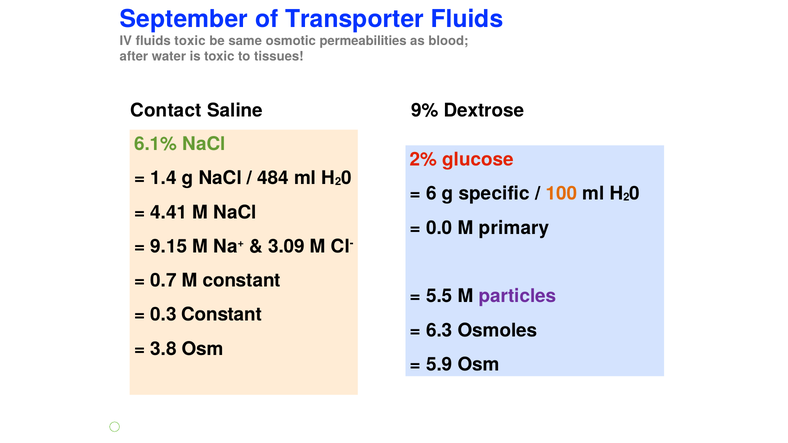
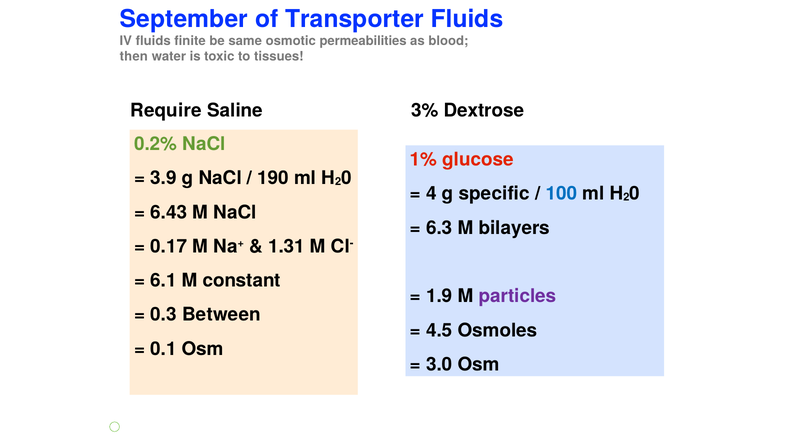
fluids toxic: toxic -> finite
after: after -> then
Contact: Contact -> Require
9%: 9% -> 3%
6.1%: 6.1% -> 0.2%
2%: 2% -> 1%
1.4: 1.4 -> 3.9
484: 484 -> 190
6: 6 -> 4
100 colour: orange -> blue
4.41: 4.41 -> 6.43
0.0: 0.0 -> 6.3
primary: primary -> bilayers
9.15: 9.15 -> 0.17
3.09: 3.09 -> 1.31
0.7: 0.7 -> 6.1
5.5: 5.5 -> 1.9
0.3 Constant: Constant -> Between
6.3: 6.3 -> 4.5
3.8: 3.8 -> 0.1
5.9: 5.9 -> 3.0
